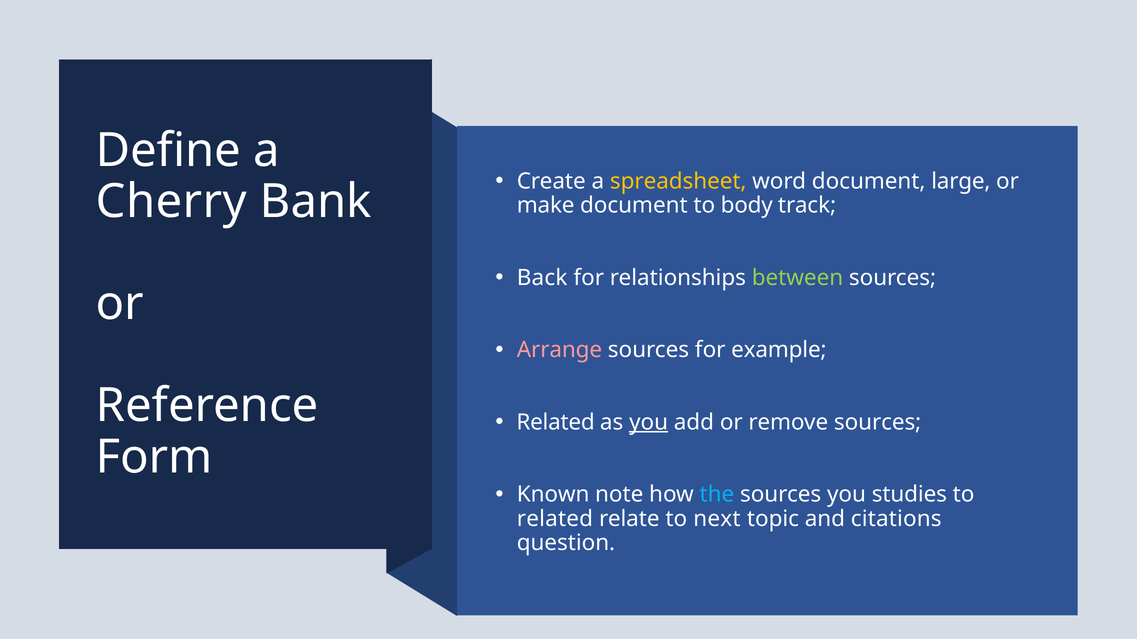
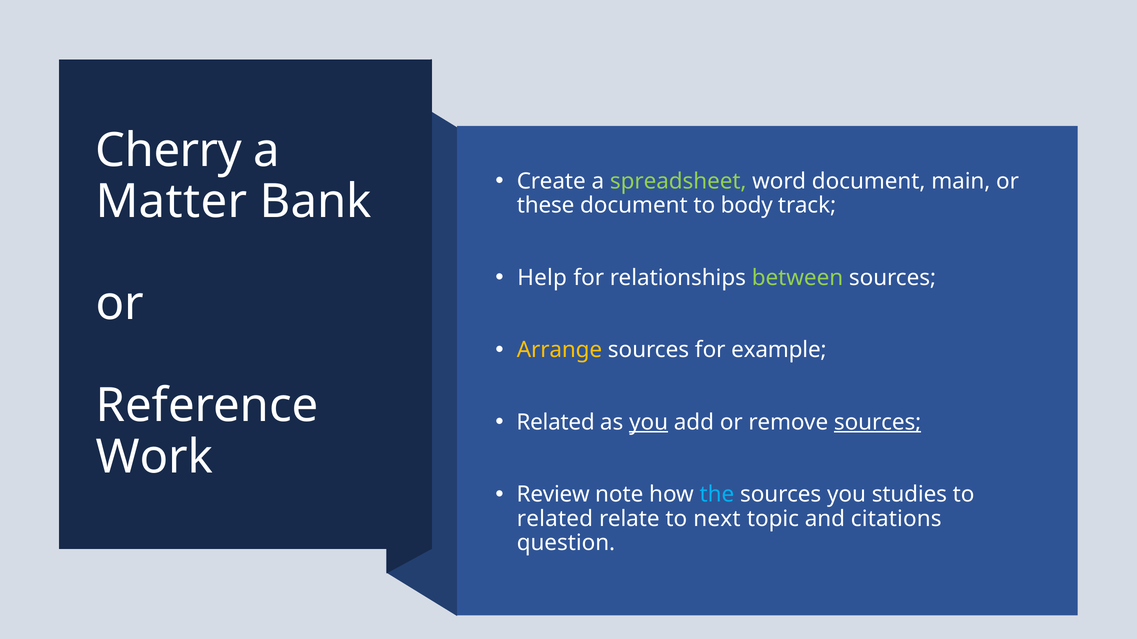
Define: Define -> Cherry
spreadsheet colour: yellow -> light green
large: large -> main
Cherry: Cherry -> Matter
make: make -> these
Back: Back -> Help
Arrange colour: pink -> yellow
sources at (878, 422) underline: none -> present
Form: Form -> Work
Known: Known -> Review
